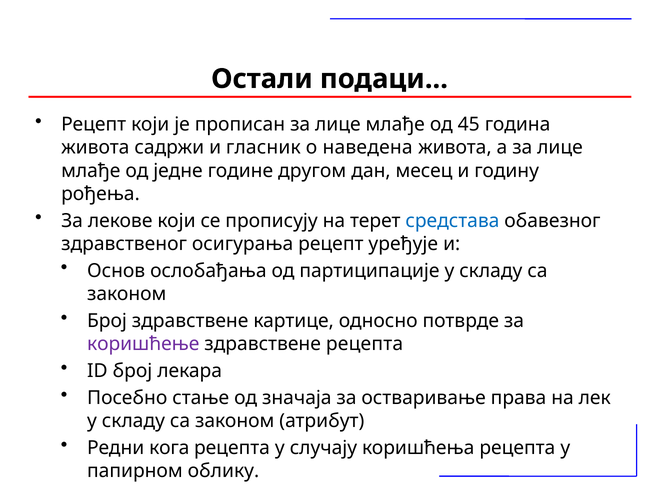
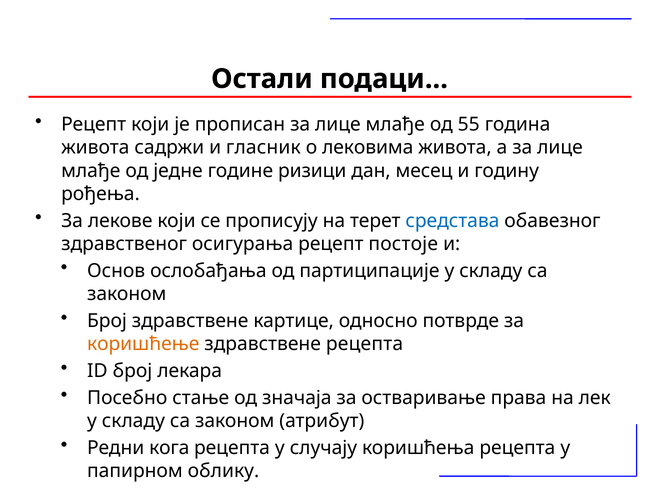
45: 45 -> 55
наведена: наведена -> лековима
другом: другом -> ризици
уређује: уређује -> постоје
коришћење colour: purple -> orange
